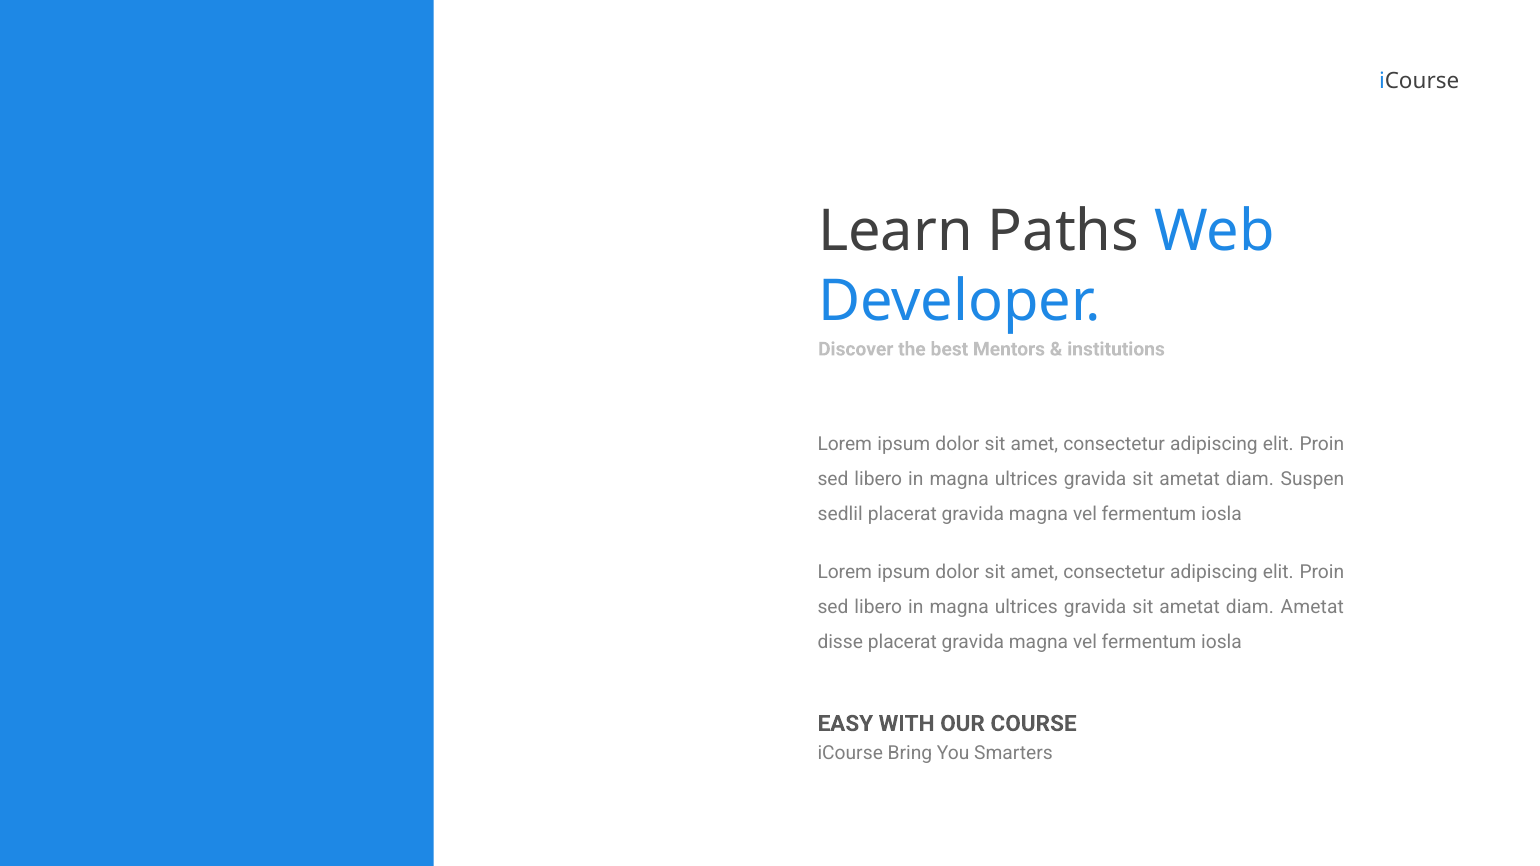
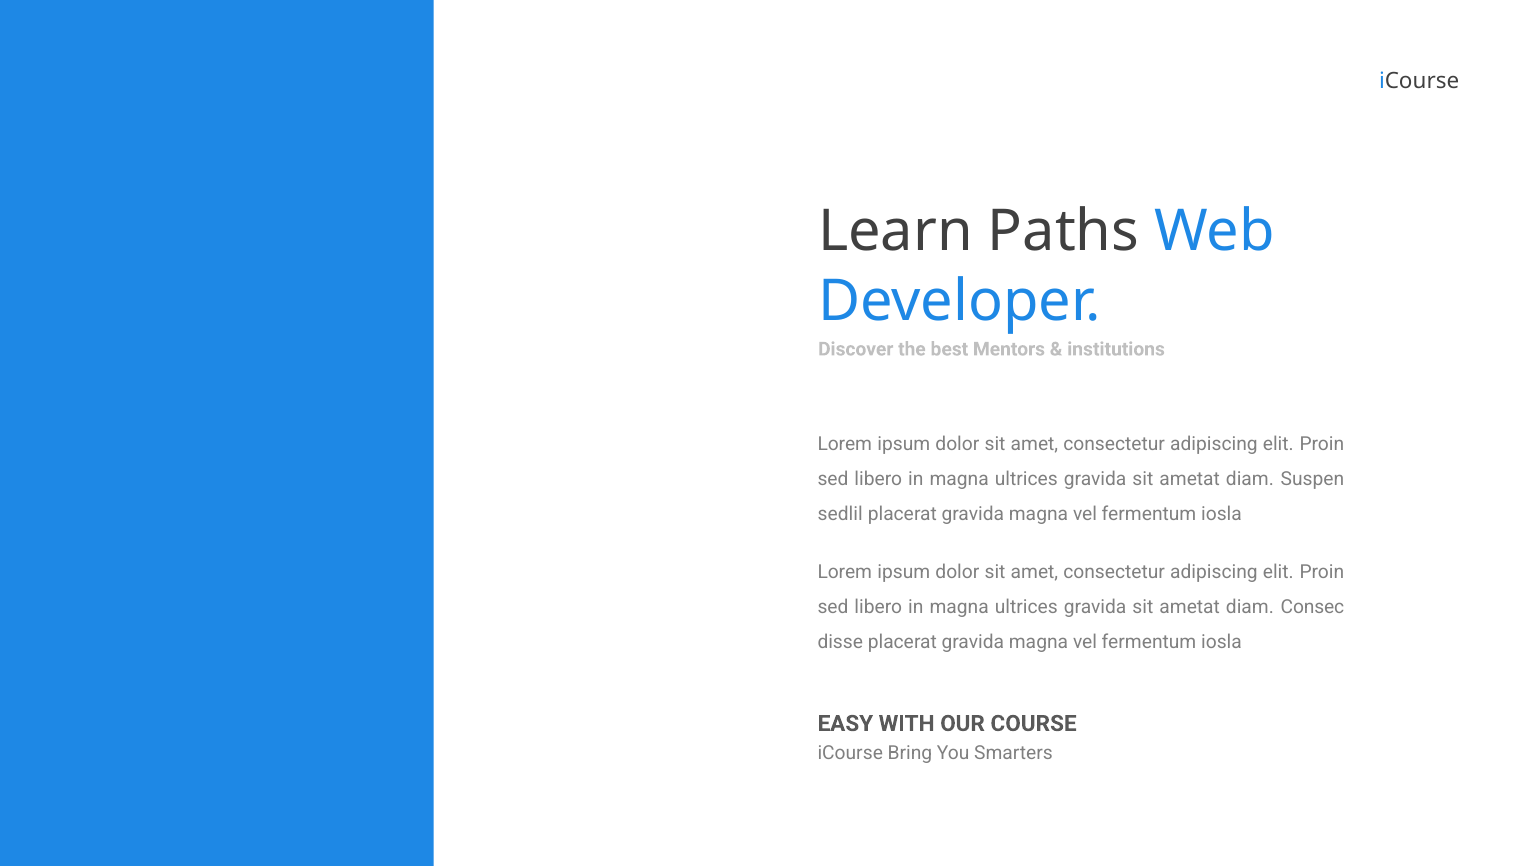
diam Ametat: Ametat -> Consec
